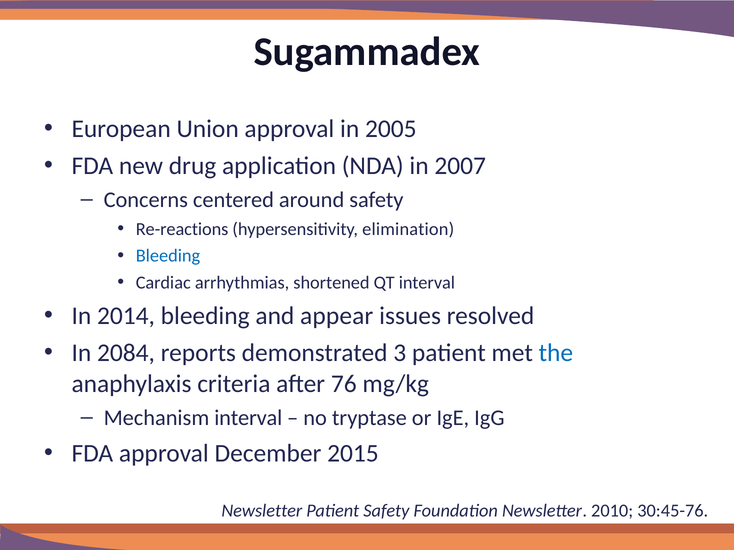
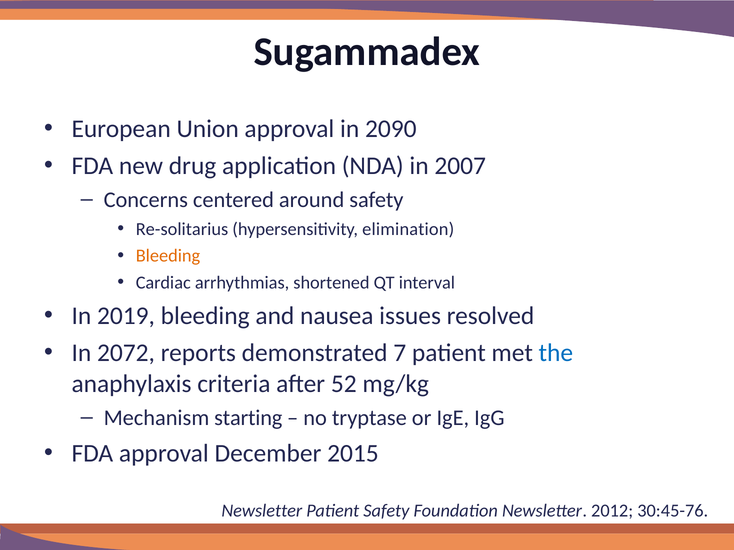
2005: 2005 -> 2090
Re-reactions: Re-reactions -> Re-solitarius
Bleeding at (168, 256) colour: blue -> orange
2014: 2014 -> 2019
appear: appear -> nausea
2084: 2084 -> 2072
3: 3 -> 7
76: 76 -> 52
Mechanism interval: interval -> starting
2010: 2010 -> 2012
